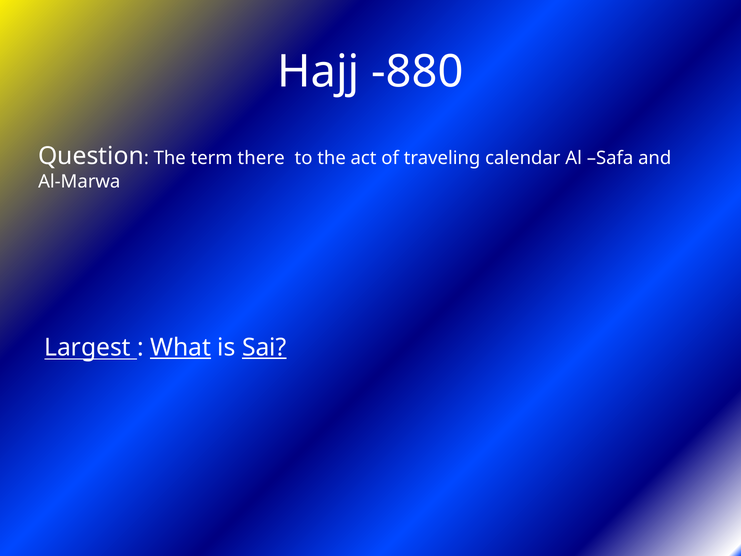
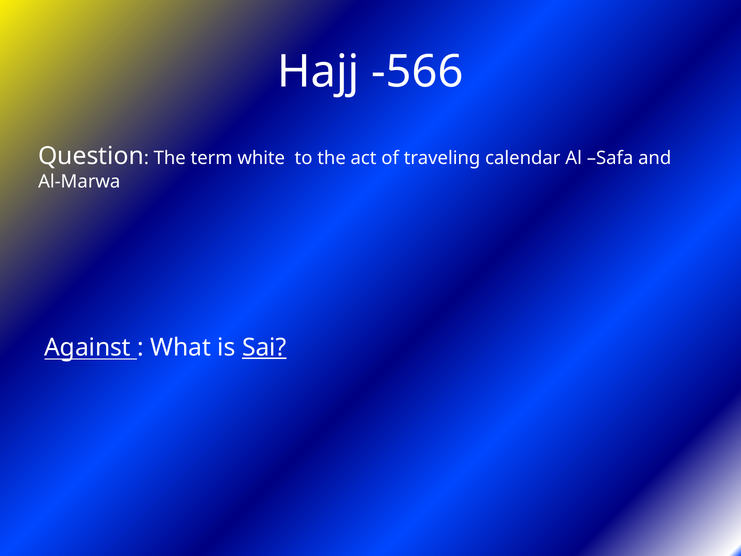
-880: -880 -> -566
there: there -> white
Largest: Largest -> Against
What underline: present -> none
